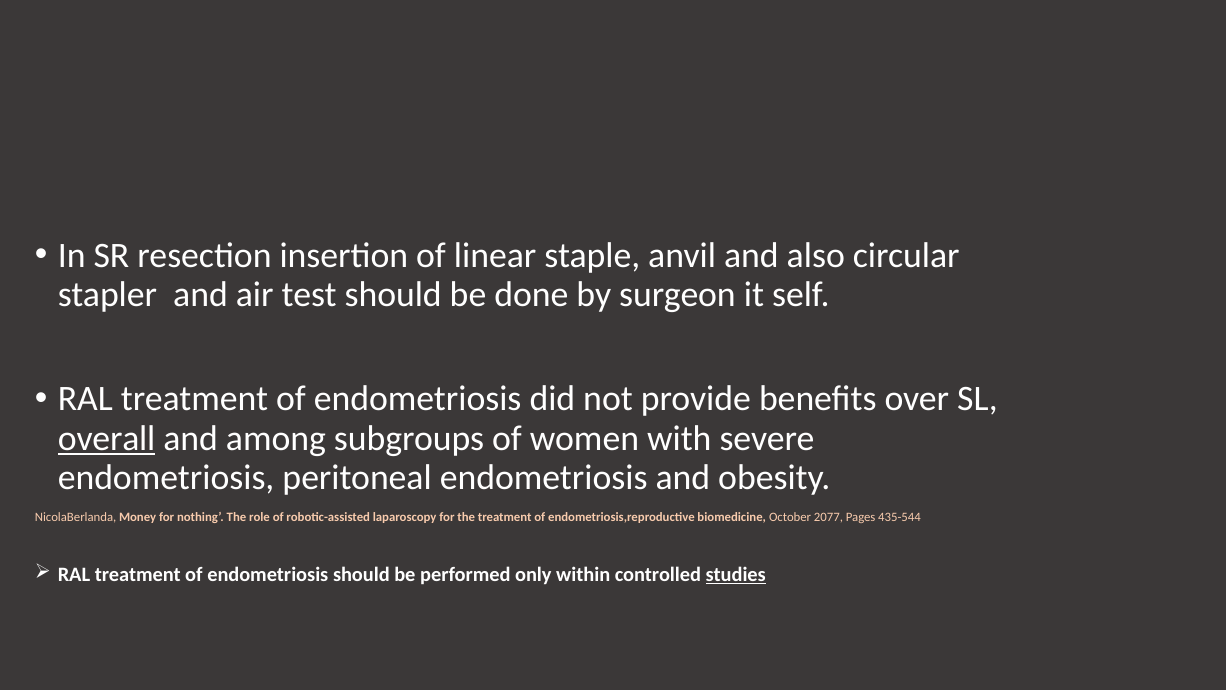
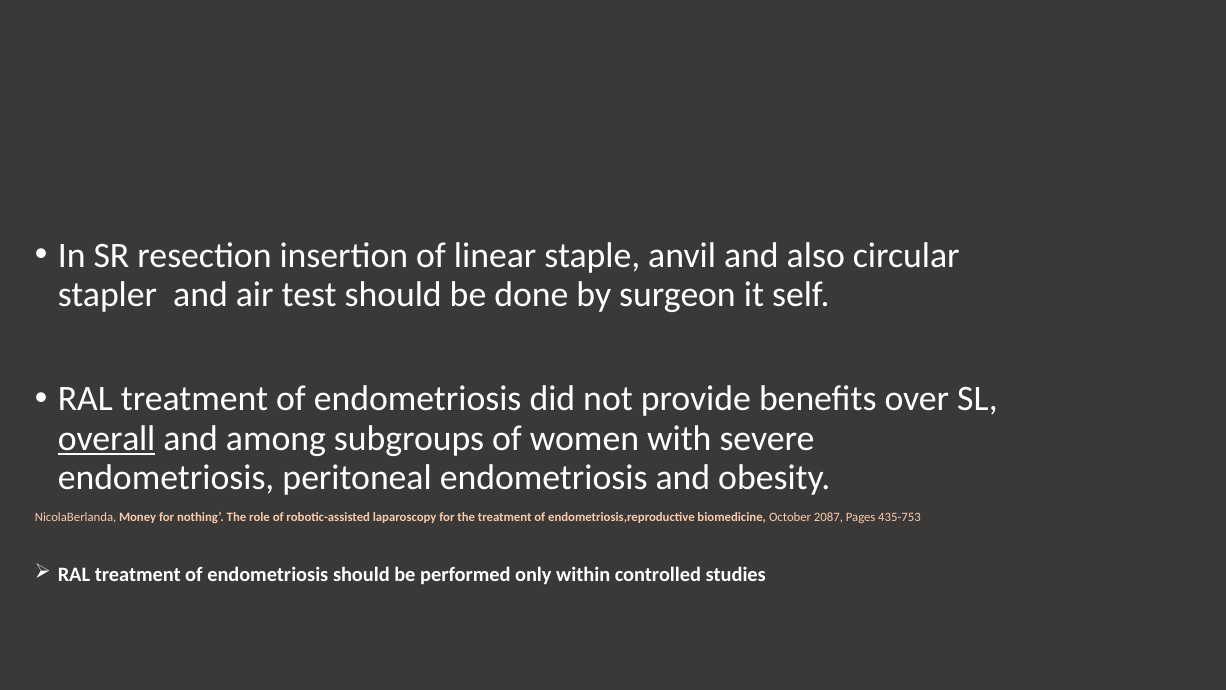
2077: 2077 -> 2087
435-544: 435-544 -> 435-753
studies underline: present -> none
